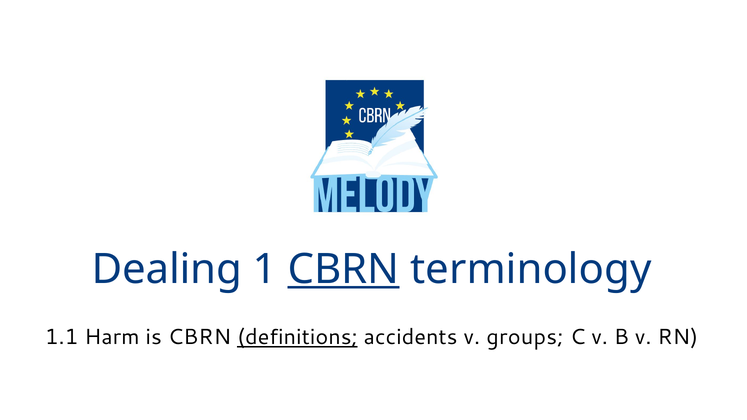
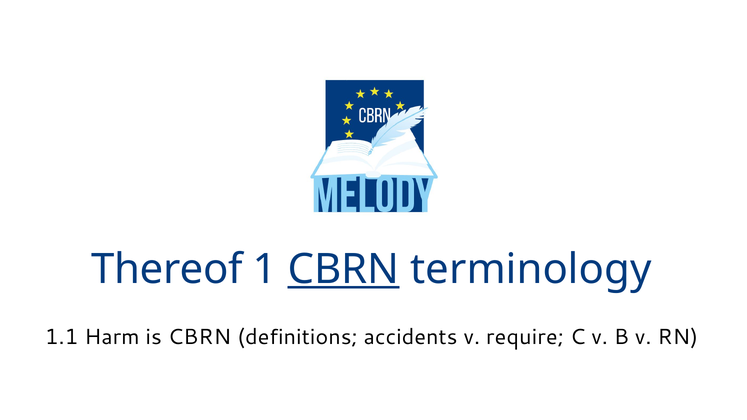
Dealing: Dealing -> Thereof
definitions underline: present -> none
groups: groups -> require
